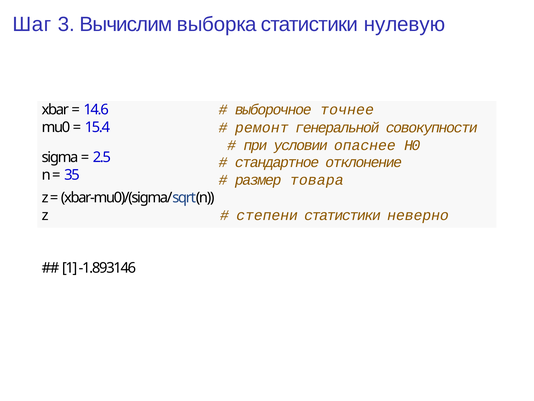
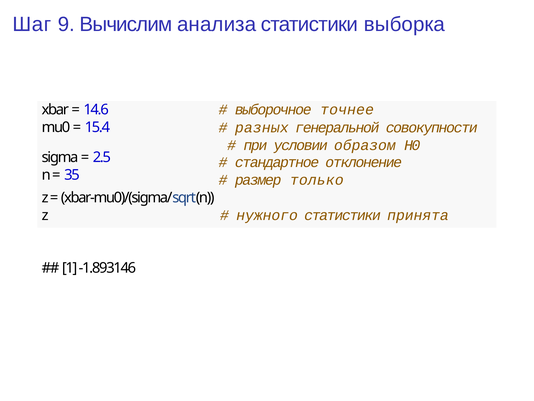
3: 3 -> 9
выборка: выборка -> анализа
нулевую: нулевую -> выборка
ремонт: ремонт -> разных
опаснее: опаснее -> образом
товара: товара -> только
степени: степени -> нужного
неверно: неверно -> принята
